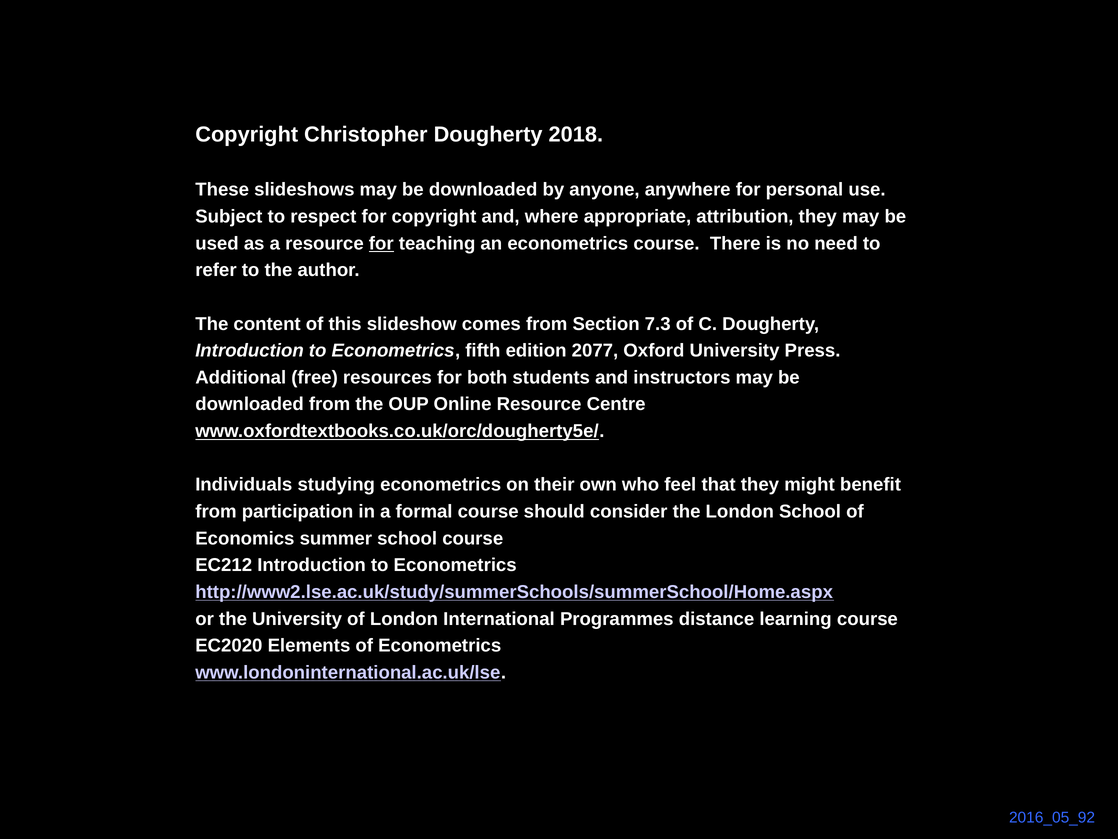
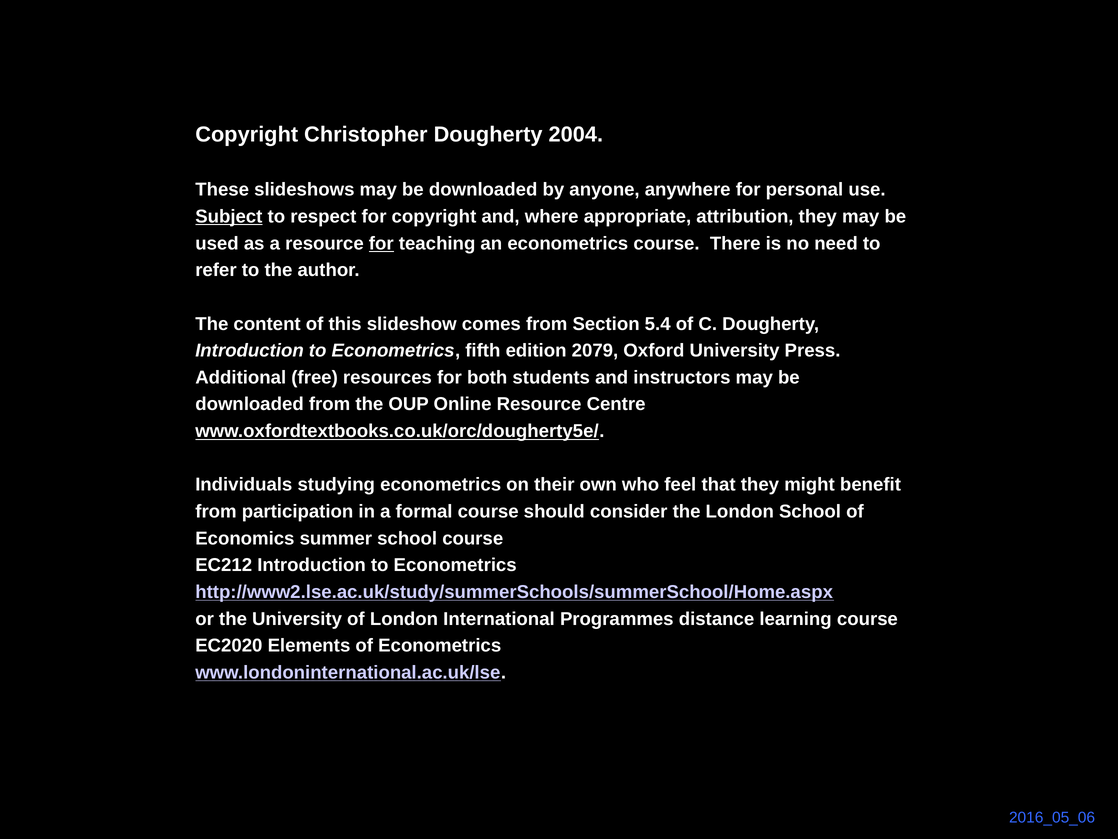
2018: 2018 -> 2004
Subject underline: none -> present
7.3: 7.3 -> 5.4
2077: 2077 -> 2079
2016_05_92: 2016_05_92 -> 2016_05_06
